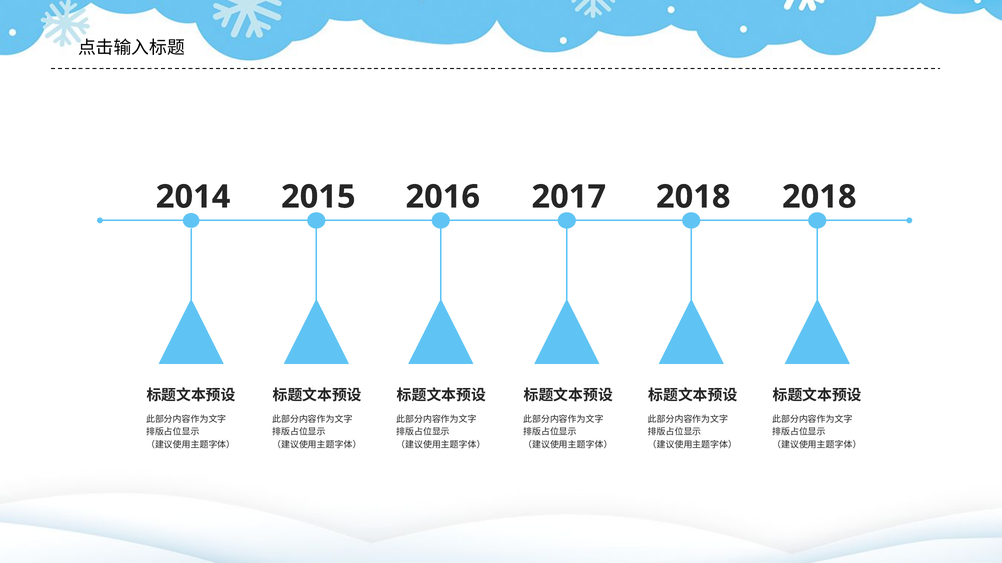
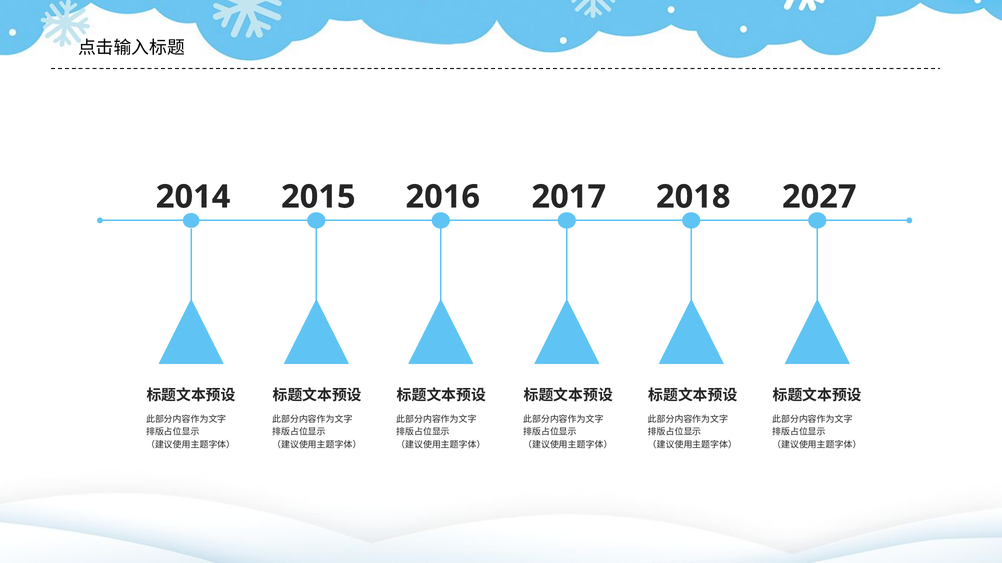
2018 2018: 2018 -> 2027
